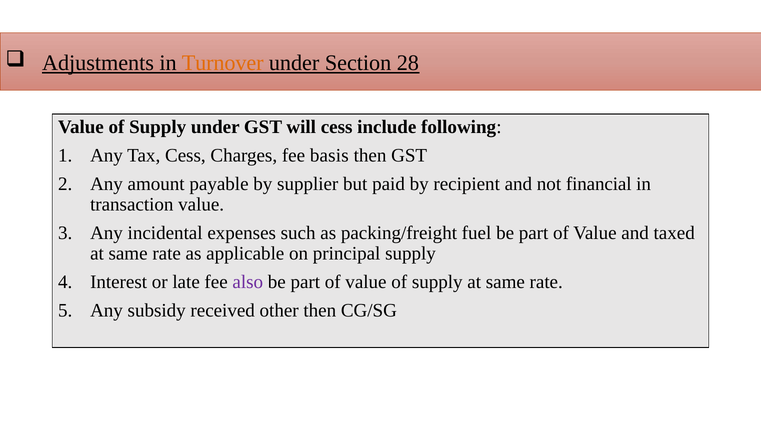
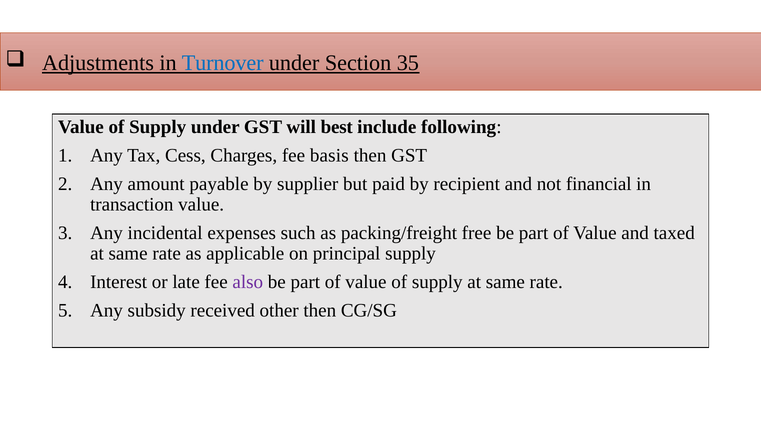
Turnover colour: orange -> blue
28: 28 -> 35
will cess: cess -> best
fuel: fuel -> free
